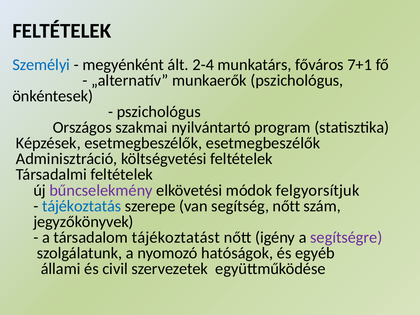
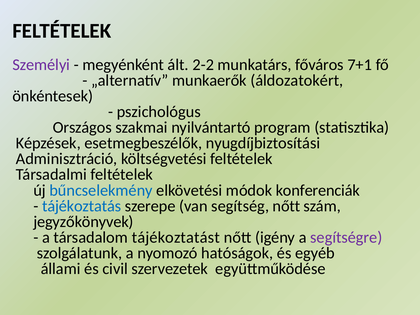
Személyi colour: blue -> purple
2-4: 2-4 -> 2-2
munkaerők pszichológus: pszichológus -> áldozatokért
esetmegbeszélők esetmegbeszélők: esetmegbeszélők -> nyugdíjbiztosítási
bűncselekmény colour: purple -> blue
felgyorsítjuk: felgyorsítjuk -> konferenciák
